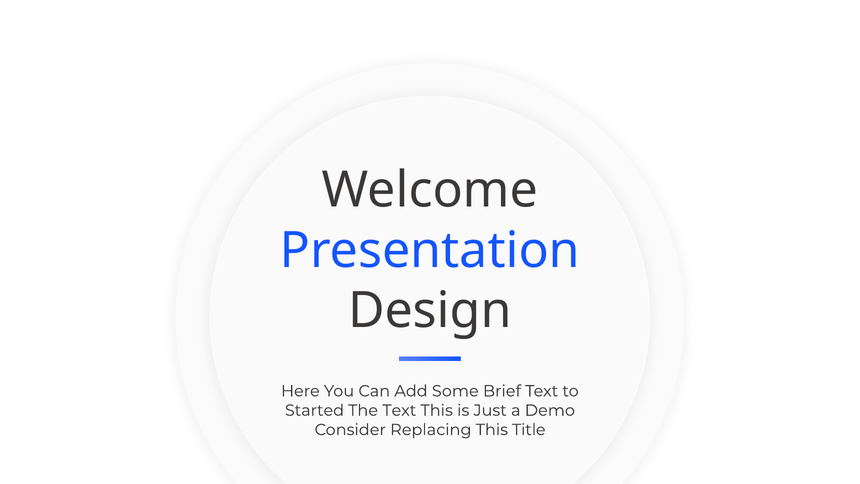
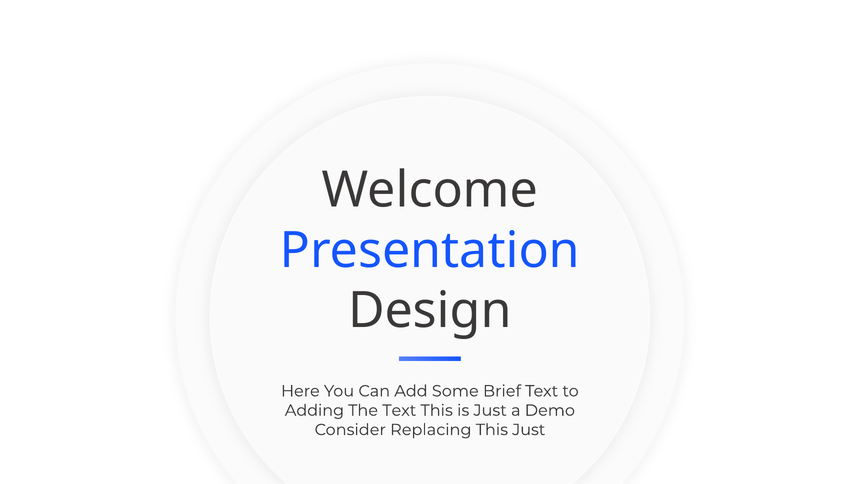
Started: Started -> Adding
This Title: Title -> Just
